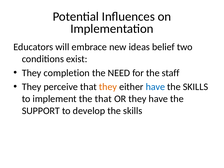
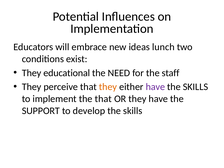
belief: belief -> lunch
completion: completion -> educational
have at (155, 87) colour: blue -> purple
